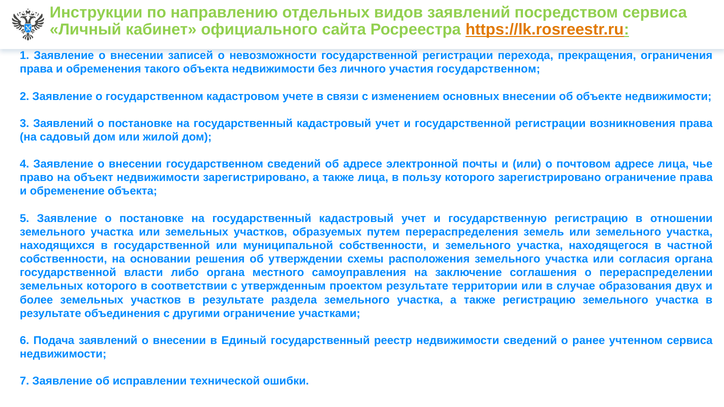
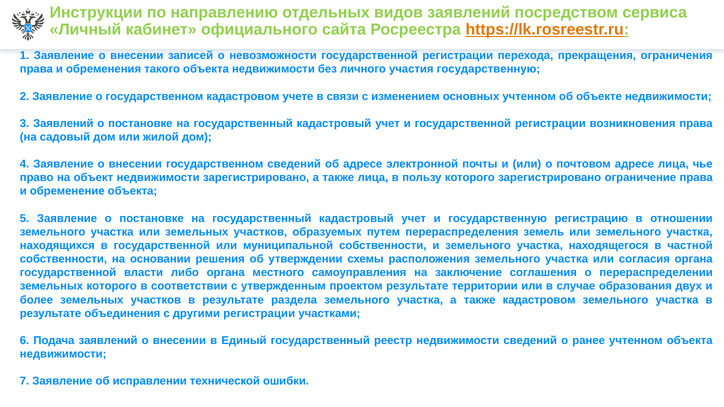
участия государственном: государственном -> государственную
основных внесении: внесении -> учтенном
также регистрацию: регистрацию -> кадастровом
другими ограничение: ограничение -> регистрации
учтенном сервиса: сервиса -> объекта
